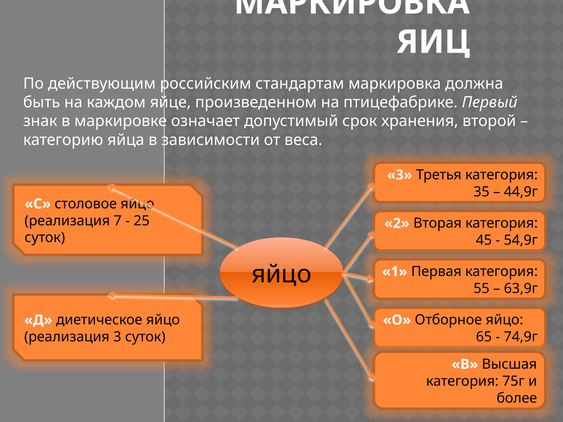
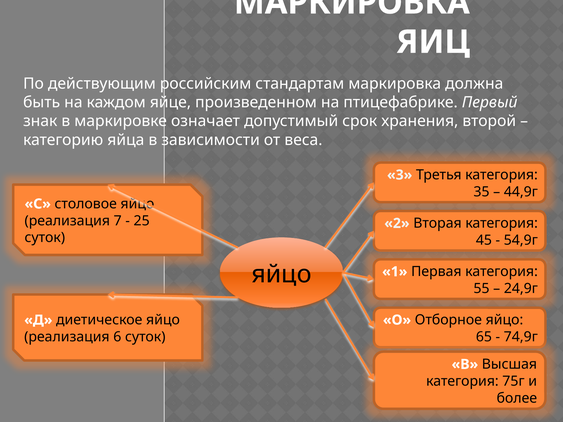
63,9г: 63,9г -> 24,9г
реализация 3: 3 -> 6
